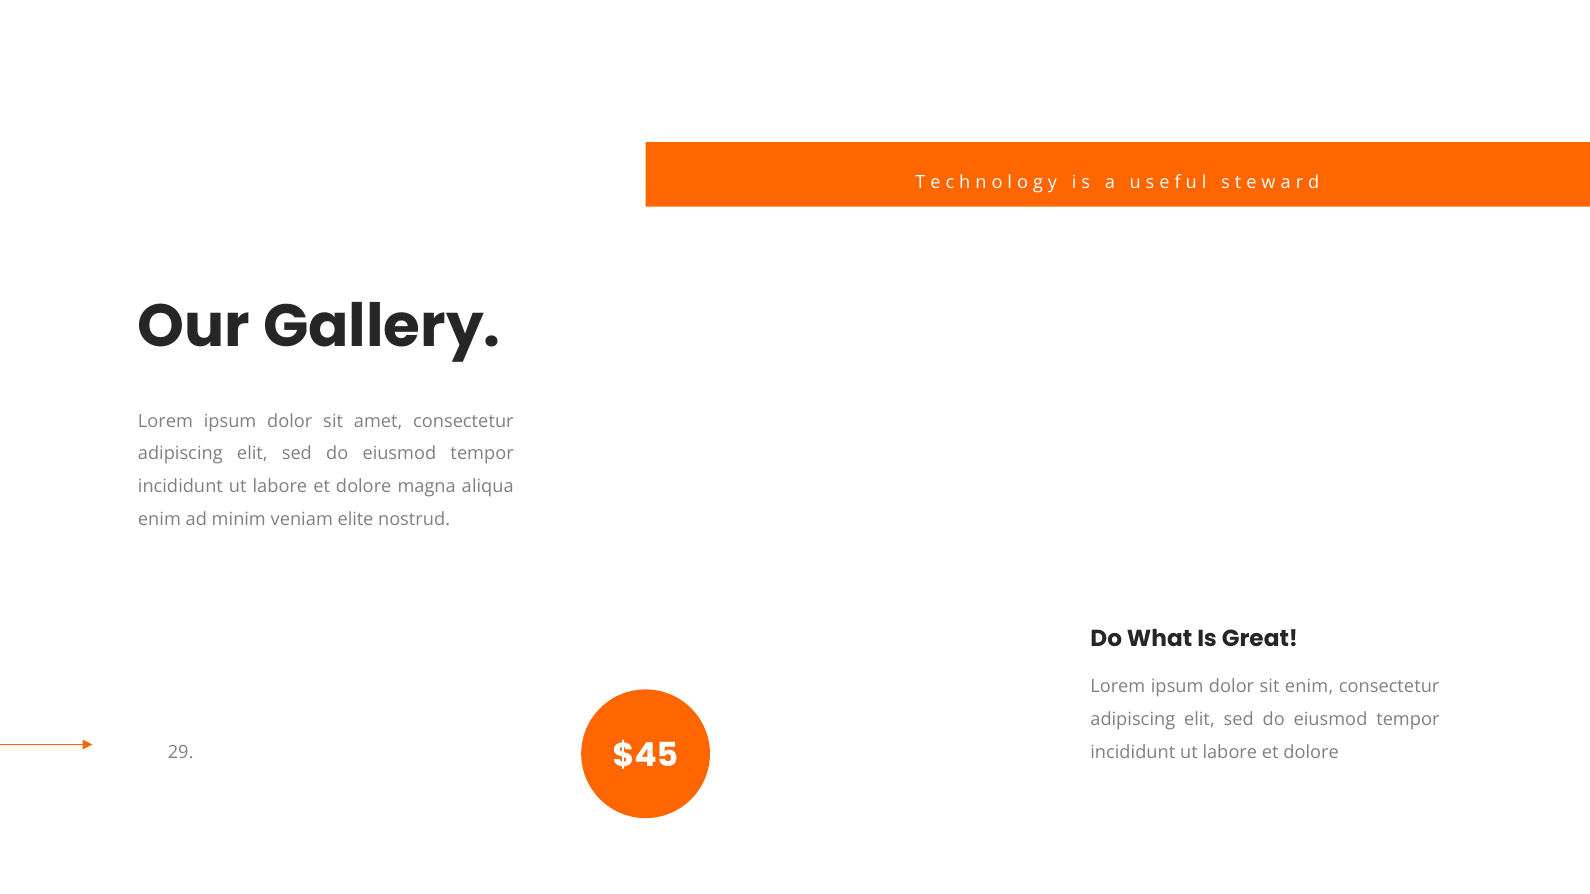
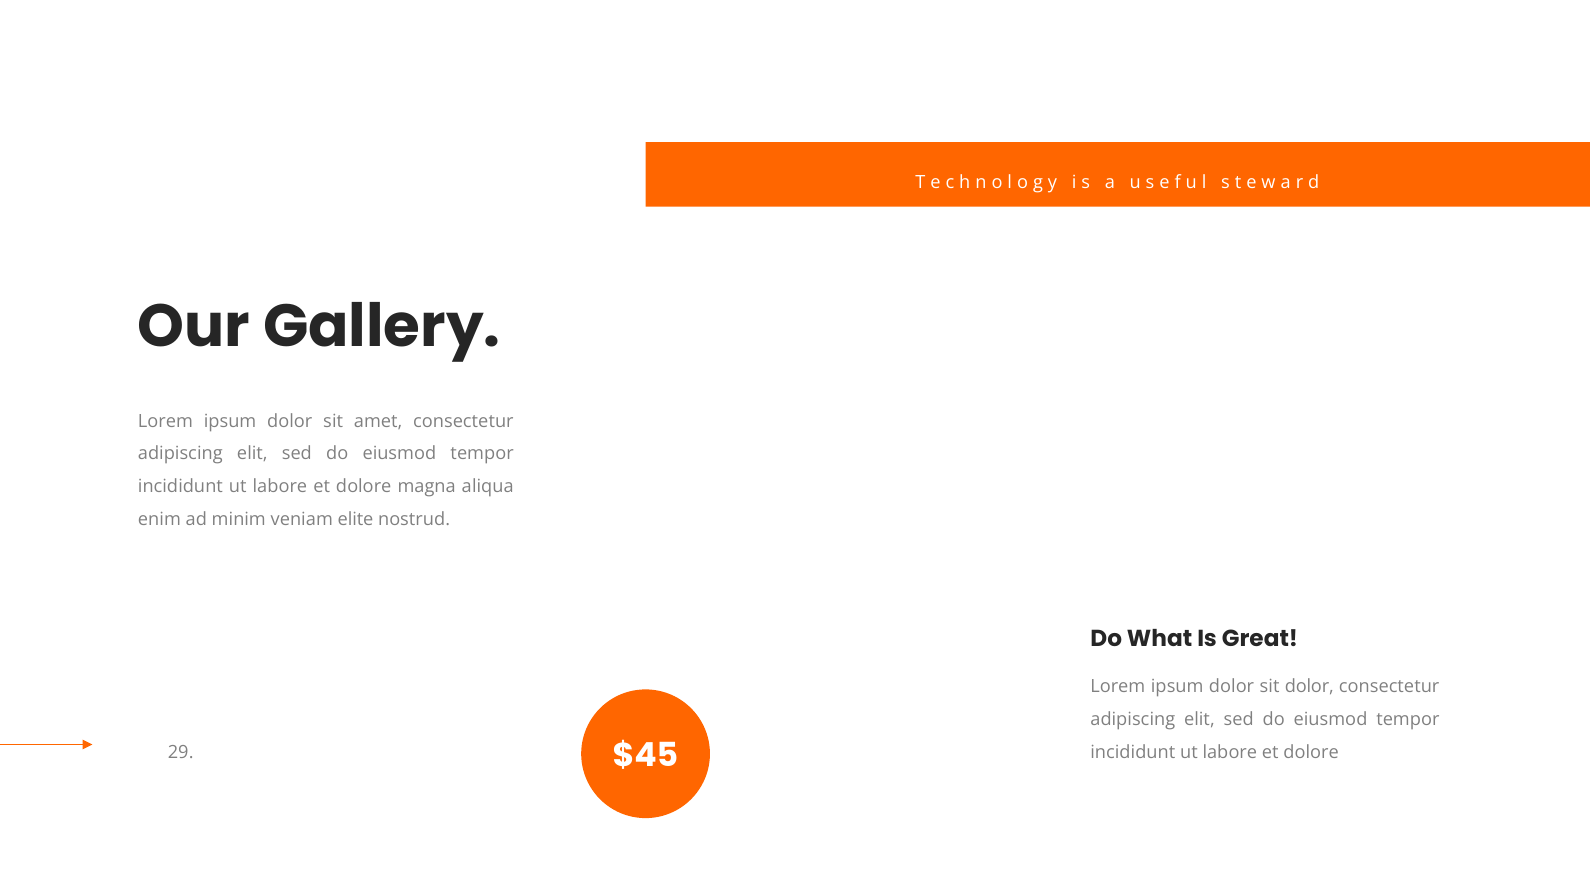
sit enim: enim -> dolor
